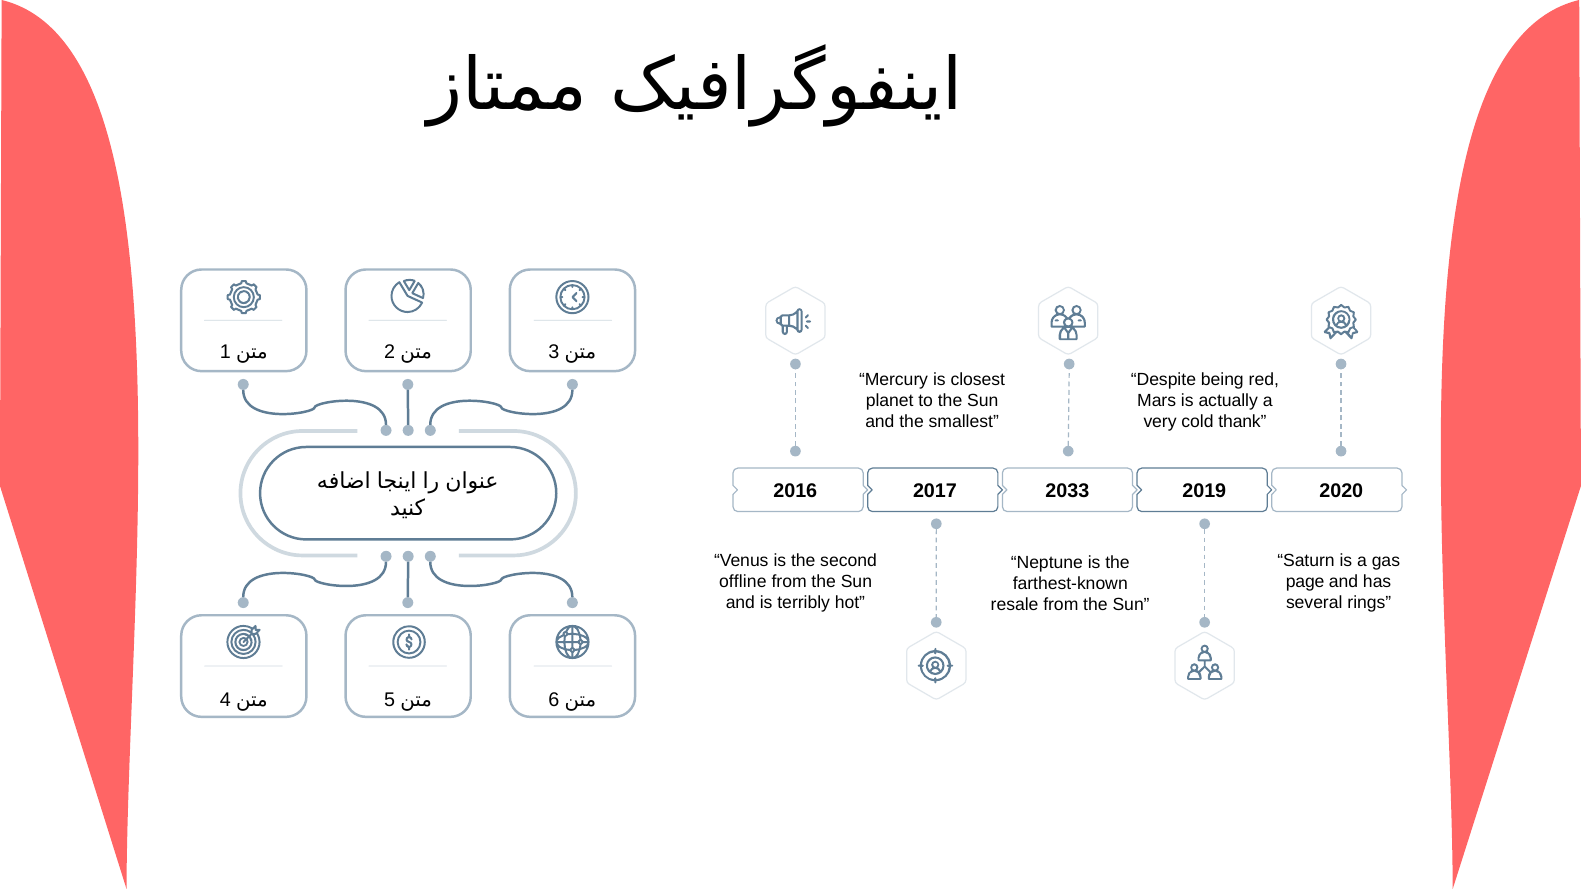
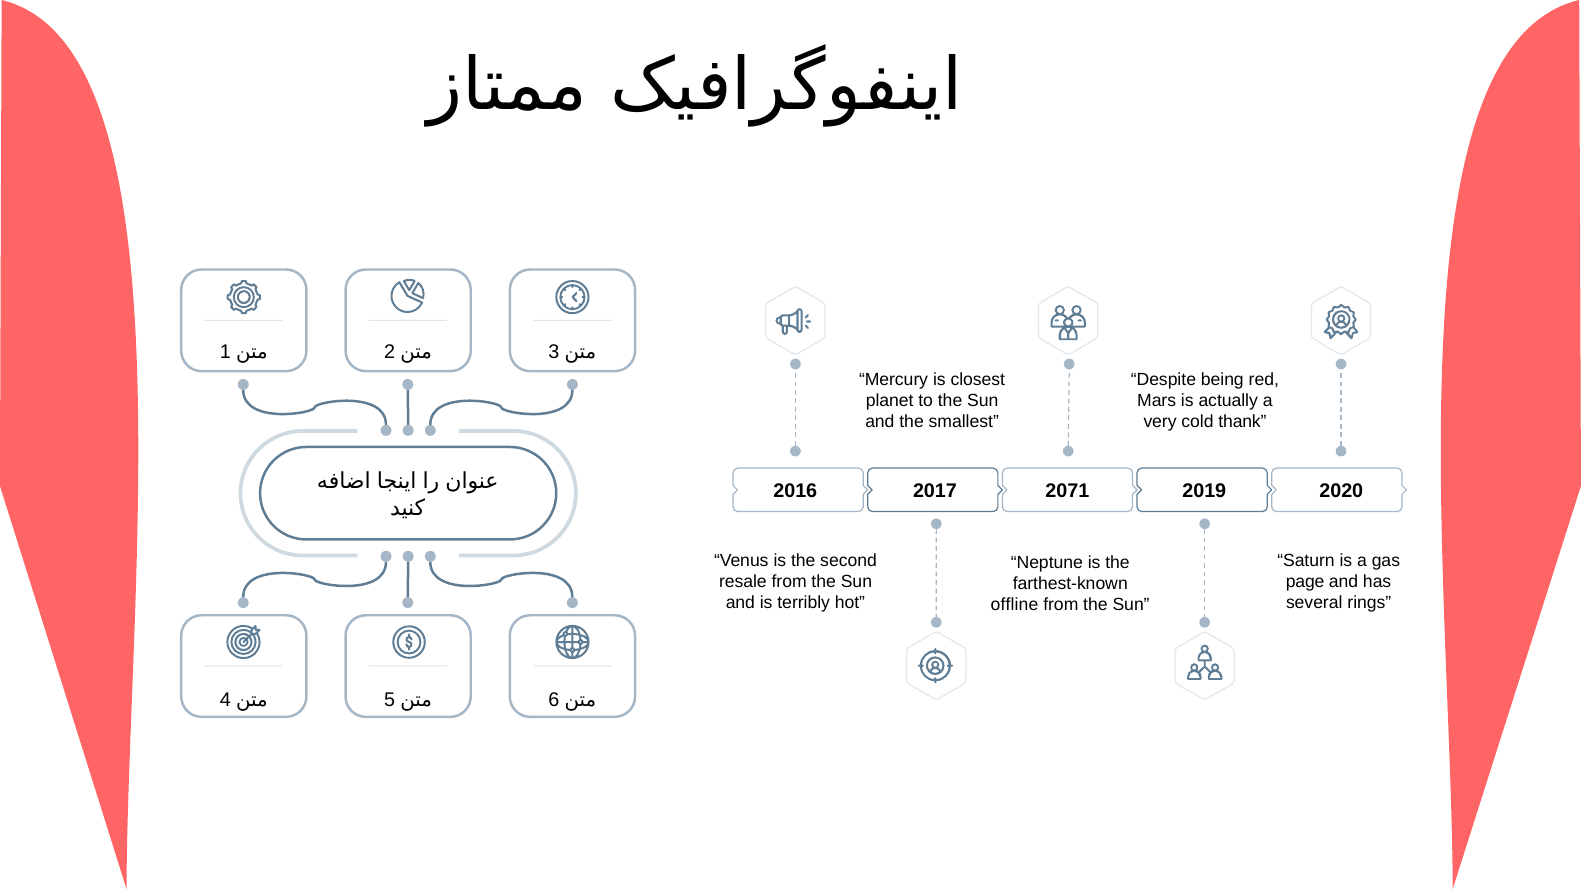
2033: 2033 -> 2071
offline: offline -> resale
resale: resale -> offline
